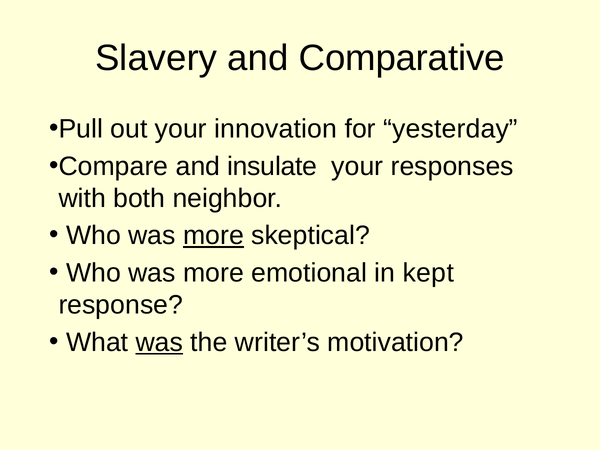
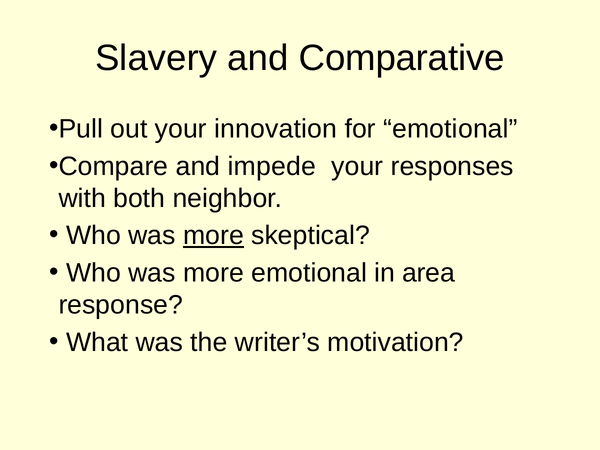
for yesterday: yesterday -> emotional
insulate: insulate -> impede
kept: kept -> area
was at (159, 342) underline: present -> none
